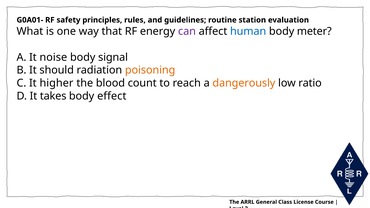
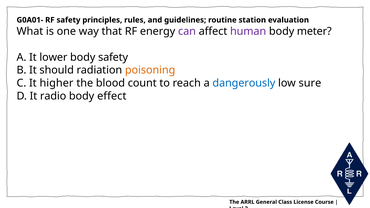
human colour: blue -> purple
noise: noise -> lower
body signal: signal -> safety
dangerously colour: orange -> blue
ratio: ratio -> sure
takes: takes -> radio
